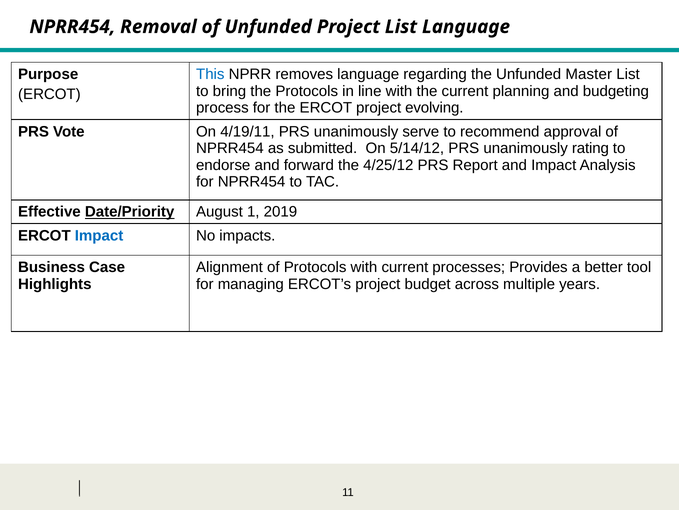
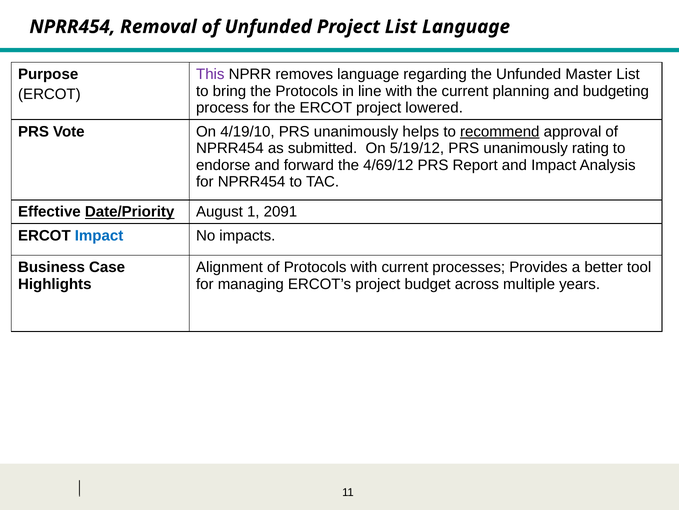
This colour: blue -> purple
evolving: evolving -> lowered
4/19/11: 4/19/11 -> 4/19/10
serve: serve -> helps
recommend underline: none -> present
5/14/12: 5/14/12 -> 5/19/12
4/25/12: 4/25/12 -> 4/69/12
2019: 2019 -> 2091
